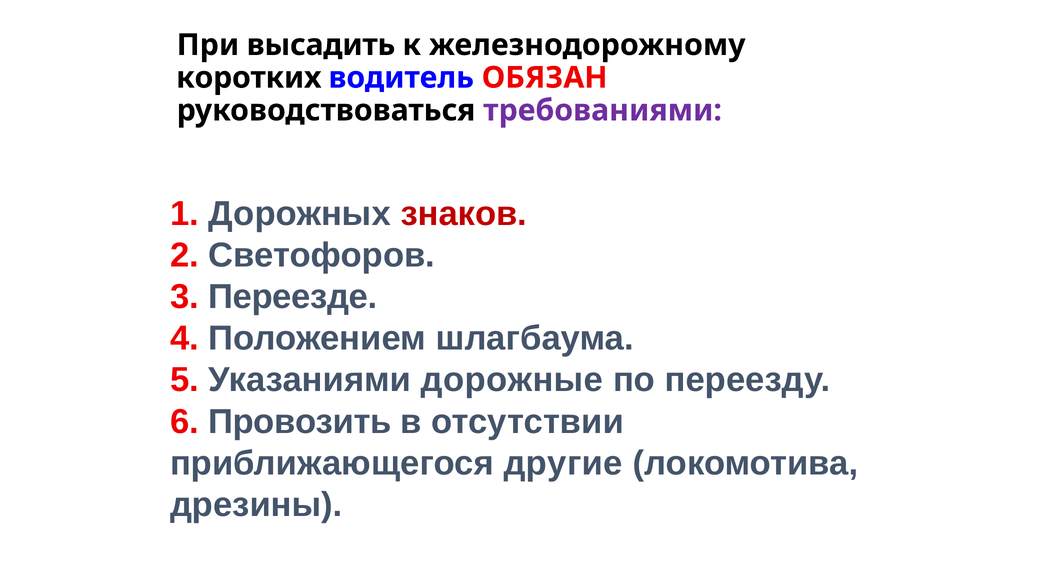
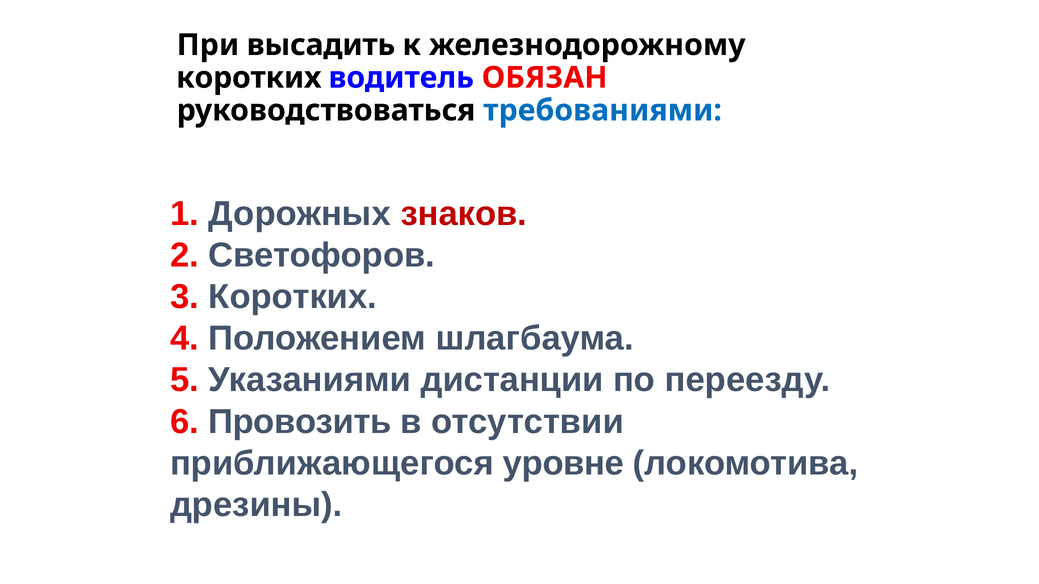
требованиями colour: purple -> blue
3 Переезде: Переезде -> Коротких
дорожные: дорожные -> дистанции
другие: другие -> уровне
